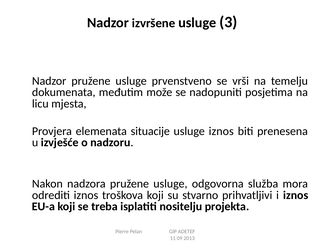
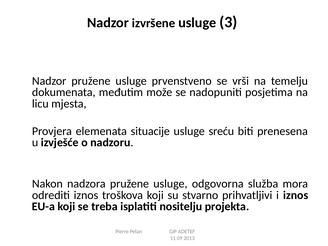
usluge iznos: iznos -> sreću
